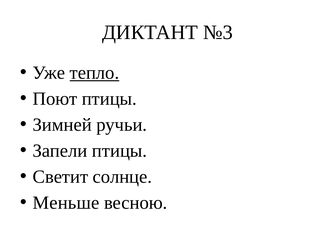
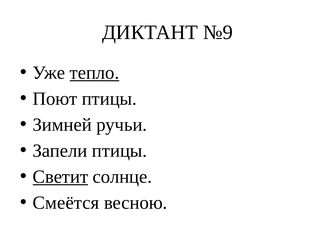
№3: №3 -> №9
Светит underline: none -> present
Меньше: Меньше -> Смеётся
